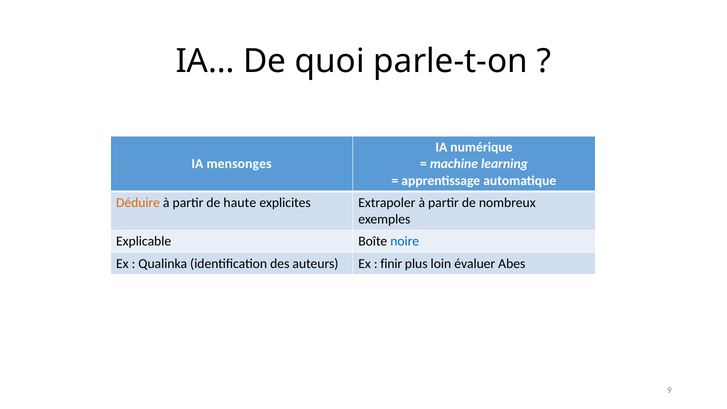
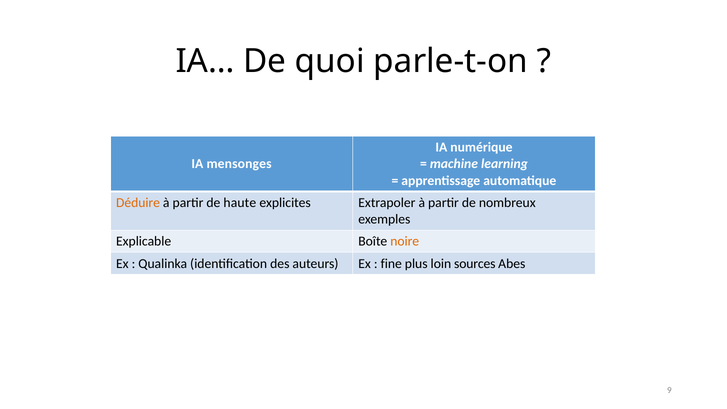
noire colour: blue -> orange
finir: finir -> fine
évaluer: évaluer -> sources
